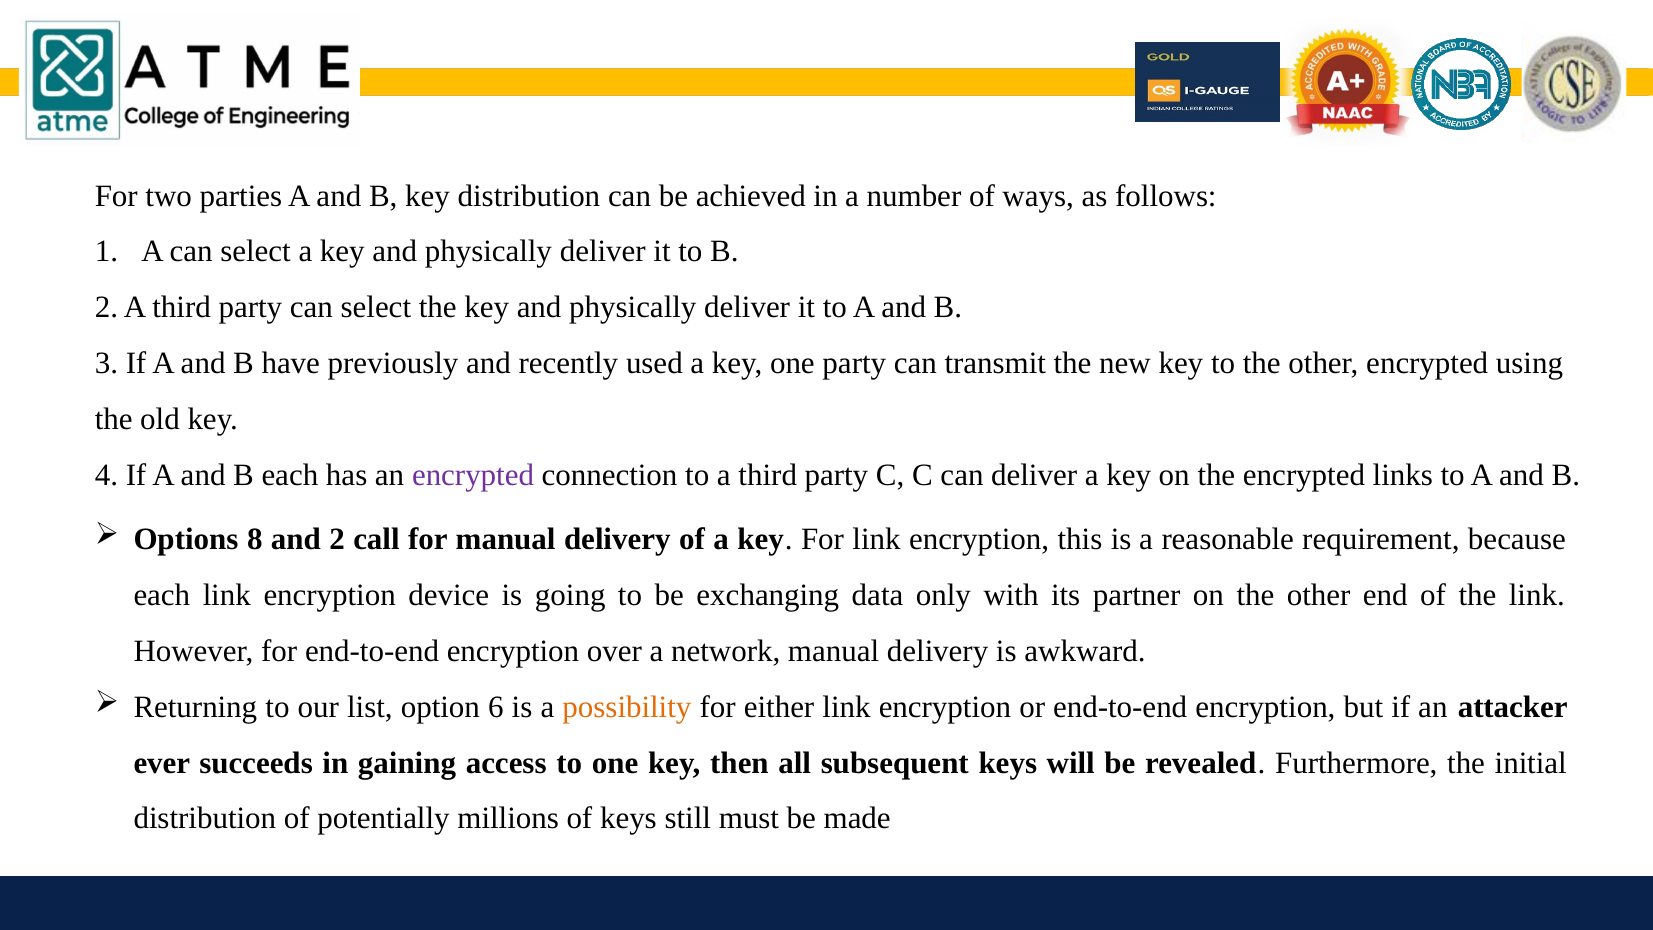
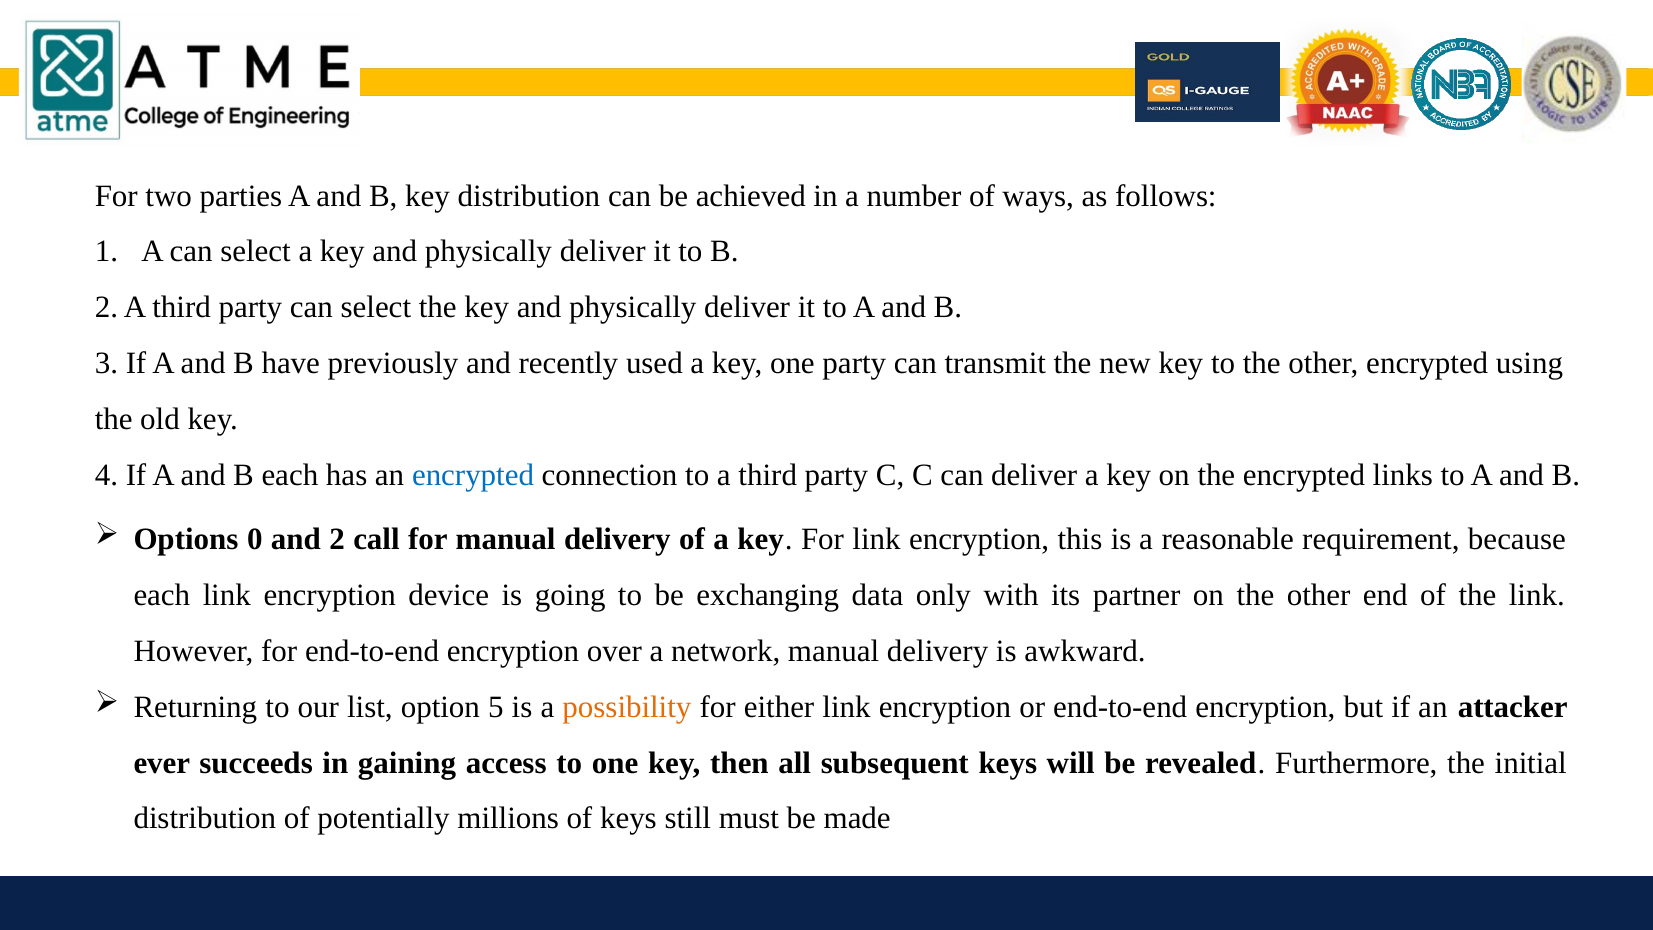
encrypted at (473, 475) colour: purple -> blue
8: 8 -> 0
6: 6 -> 5
